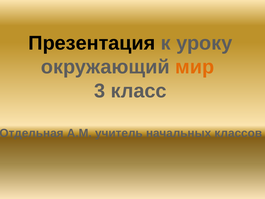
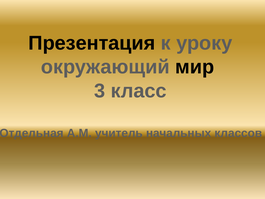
мир colour: orange -> black
